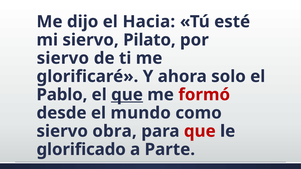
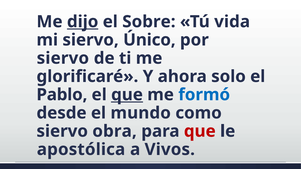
dijo underline: none -> present
Hacia: Hacia -> Sobre
esté: esté -> vida
Pilato: Pilato -> Único
formó colour: red -> blue
glorificado: glorificado -> apostólica
Parte: Parte -> Vivos
